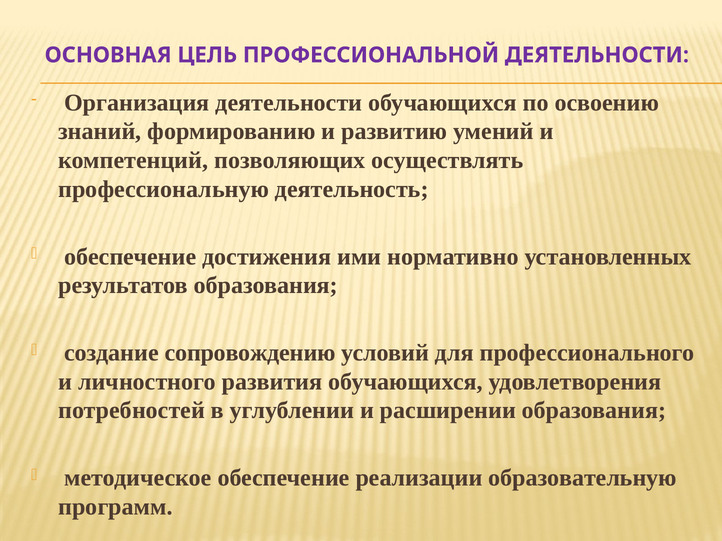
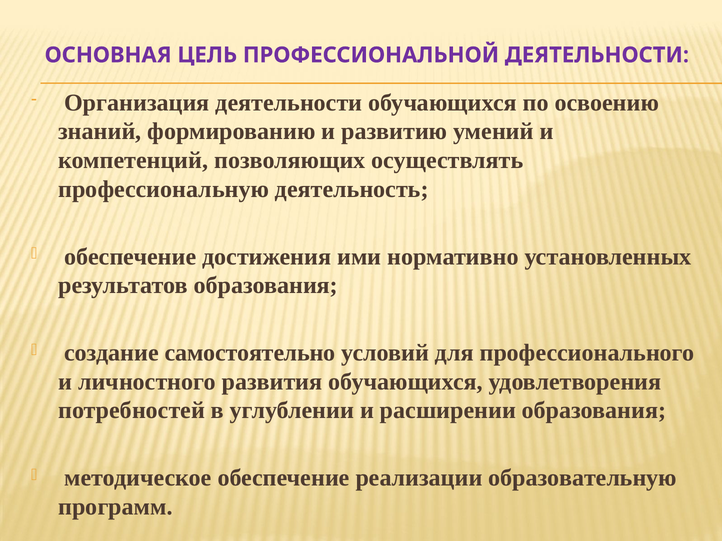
сопровождению: сопровождению -> самостоятельно
